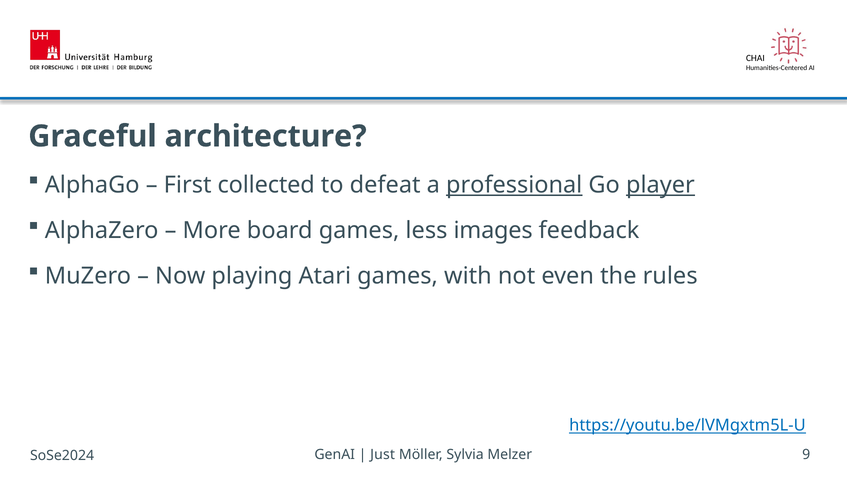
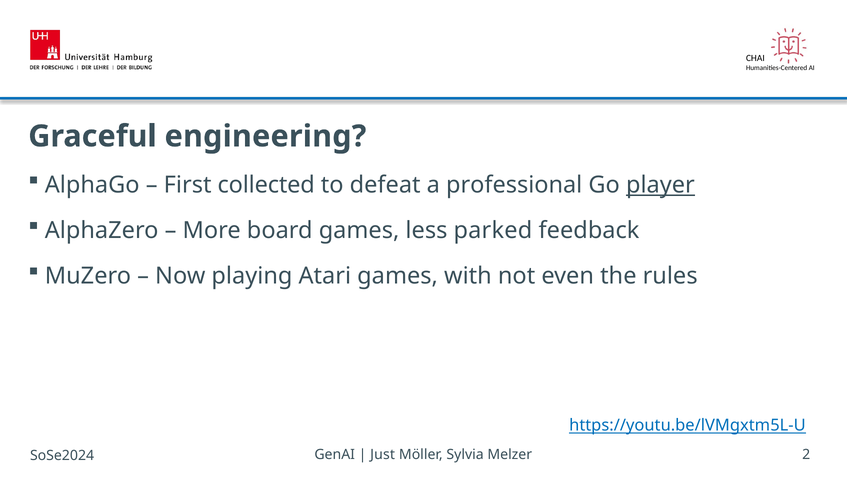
architecture: architecture -> engineering
professional underline: present -> none
images: images -> parked
9: 9 -> 2
